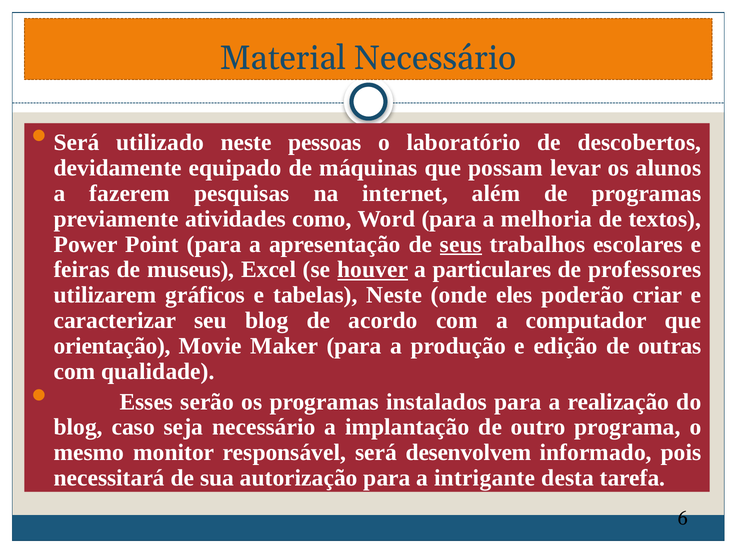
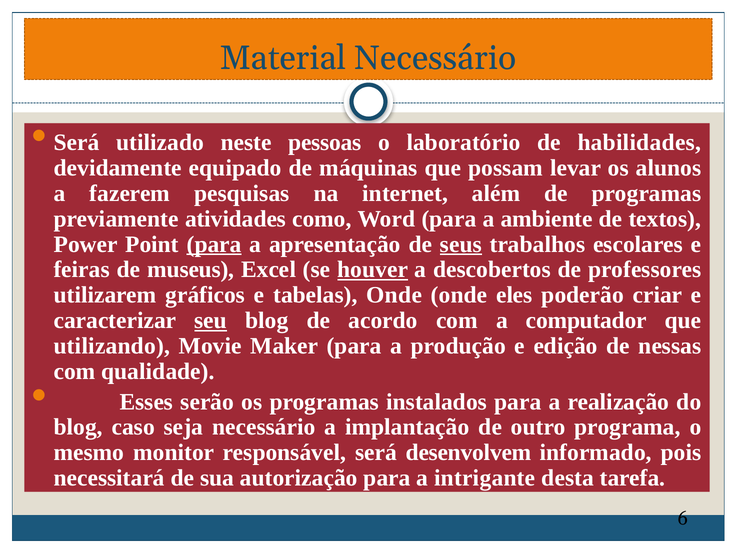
descobertos: descobertos -> habilidades
melhoria: melhoria -> ambiente
para at (214, 244) underline: none -> present
particulares: particulares -> descobertos
tabelas Neste: Neste -> Onde
seu underline: none -> present
orientação: orientação -> utilizando
outras: outras -> nessas
